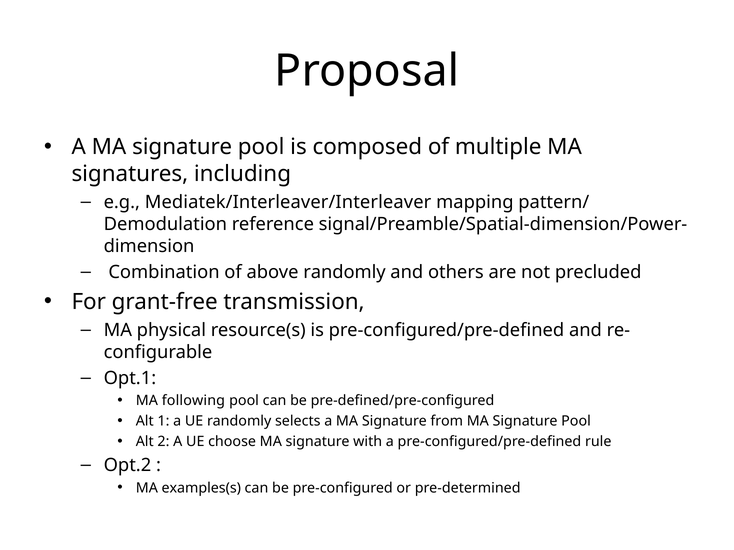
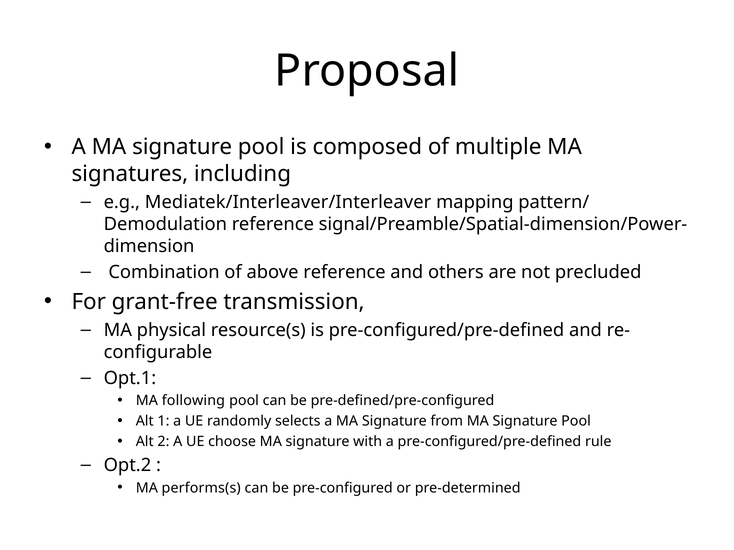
above randomly: randomly -> reference
examples(s: examples(s -> performs(s
